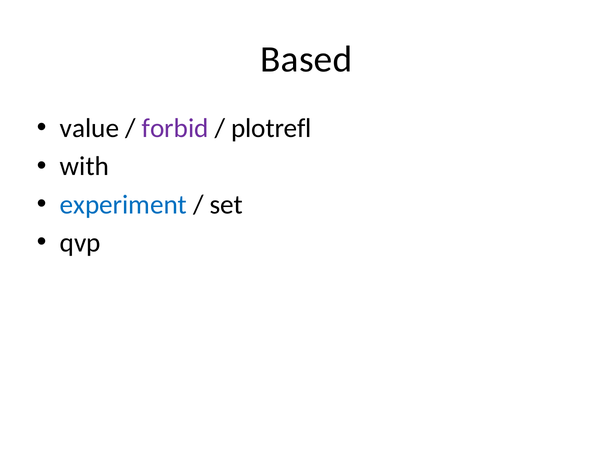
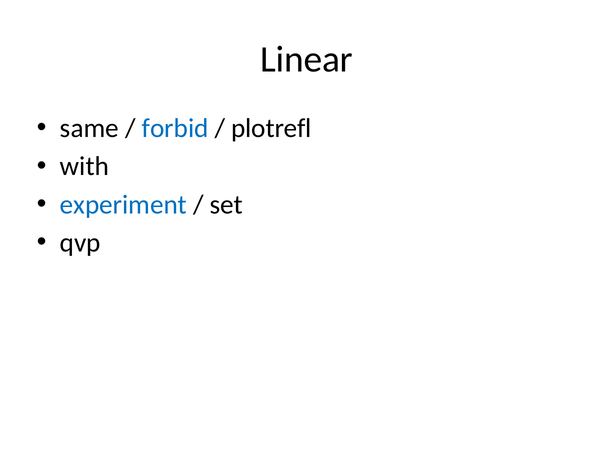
Based: Based -> Linear
value: value -> same
forbid colour: purple -> blue
